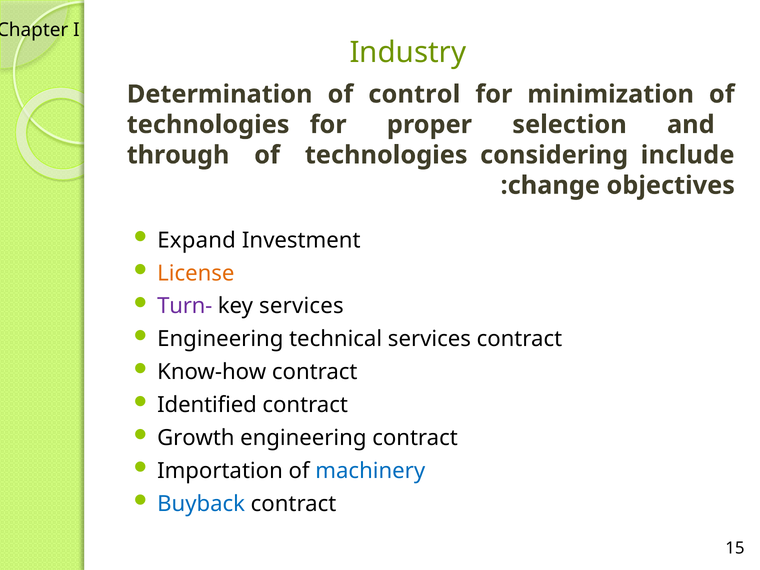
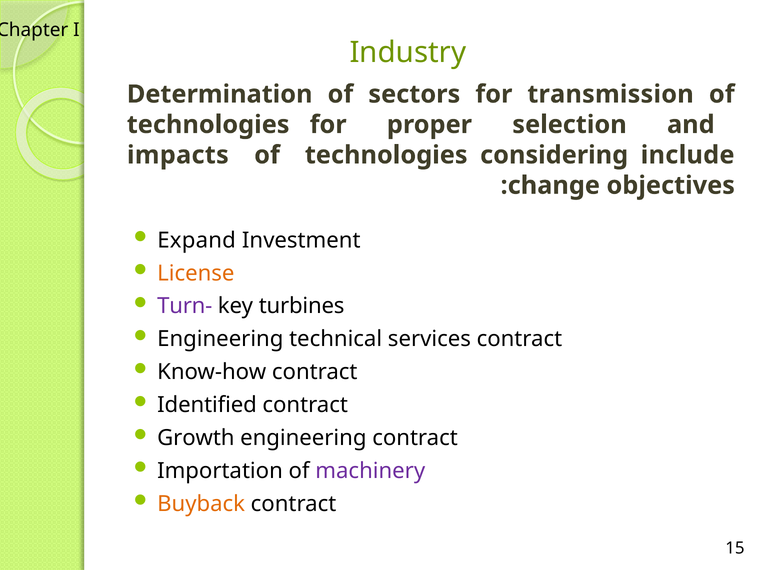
control: control -> sectors
minimization: minimization -> transmission
through: through -> impacts
key services: services -> turbines
machinery colour: blue -> purple
Buyback colour: blue -> orange
